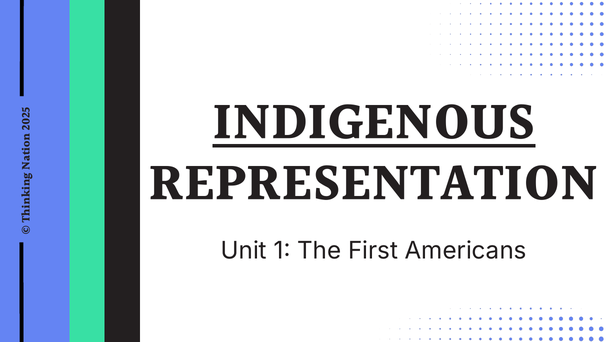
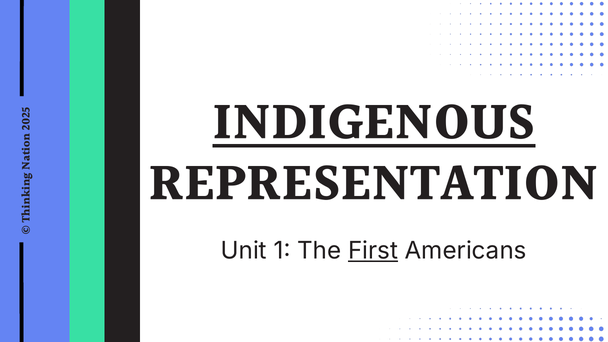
First underline: none -> present
